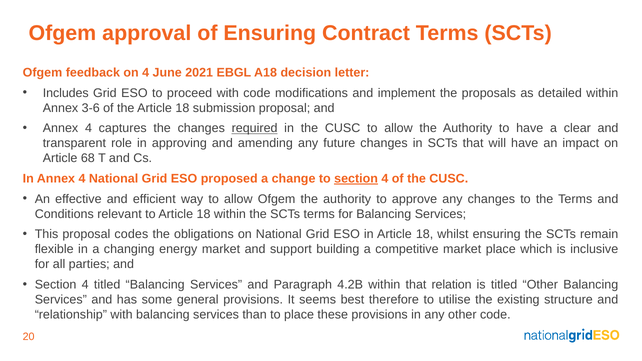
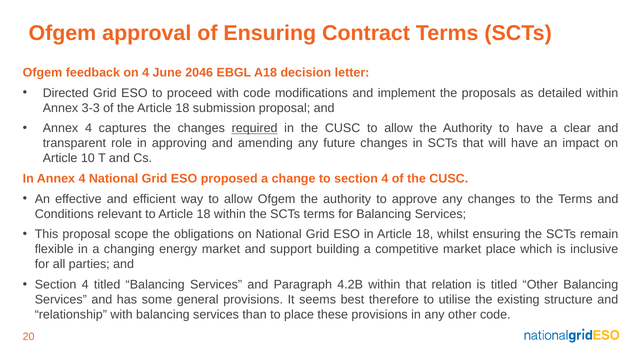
2021: 2021 -> 2046
Includes: Includes -> Directed
3-6: 3-6 -> 3-3
68: 68 -> 10
section at (356, 179) underline: present -> none
codes: codes -> scope
